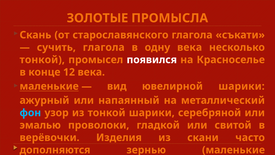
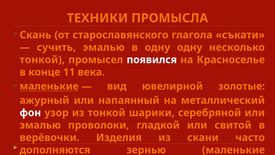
ЗОЛОТЫЕ at (97, 18): ЗОЛОТЫЕ -> ТЕХНИКИ
сучить глагола: глагола -> эмалью
одну века: века -> одну
12: 12 -> 11
ювелирной шарики: шарики -> золотые
фон colour: light blue -> white
